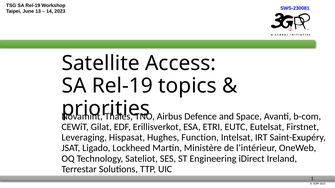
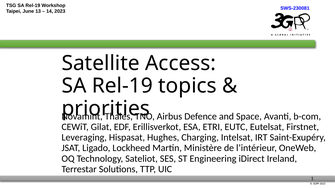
Function: Function -> Charging
